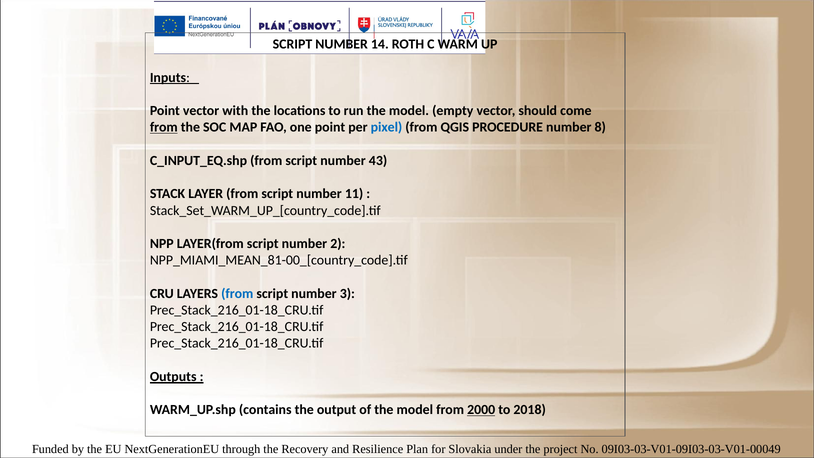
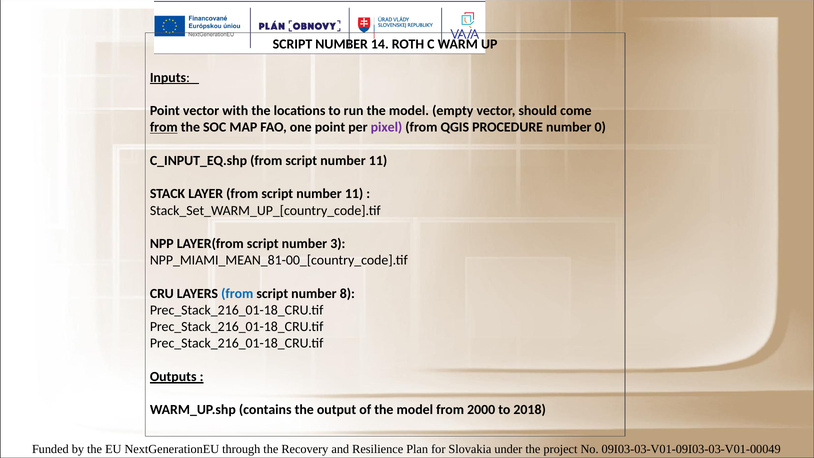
pixel colour: blue -> purple
8: 8 -> 0
43 at (378, 161): 43 -> 11
2: 2 -> 3
3: 3 -> 8
2000 underline: present -> none
